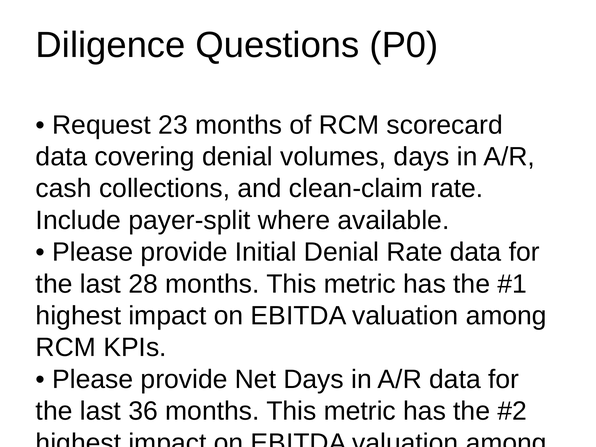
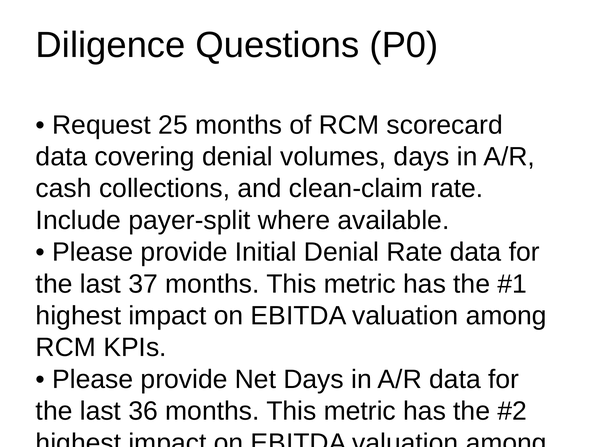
23: 23 -> 25
28: 28 -> 37
